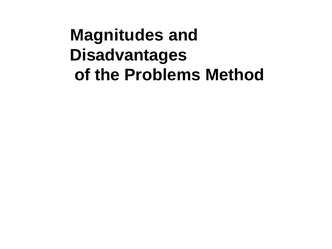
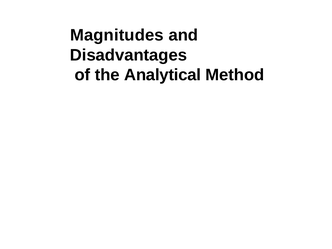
Problems: Problems -> Analytical
